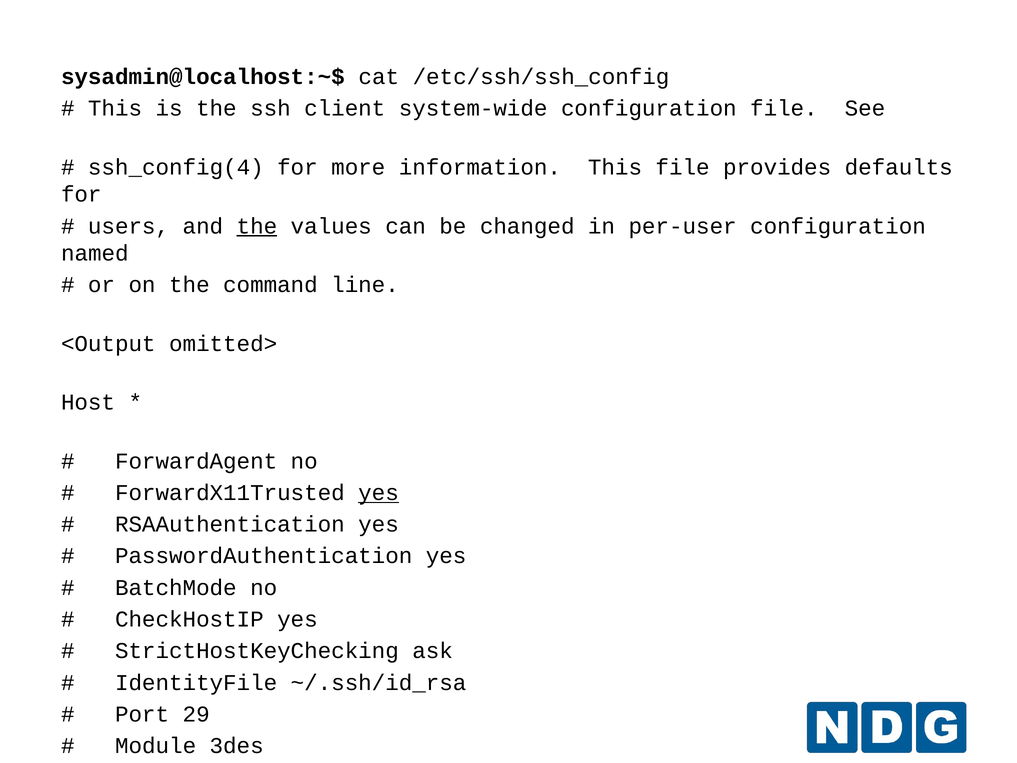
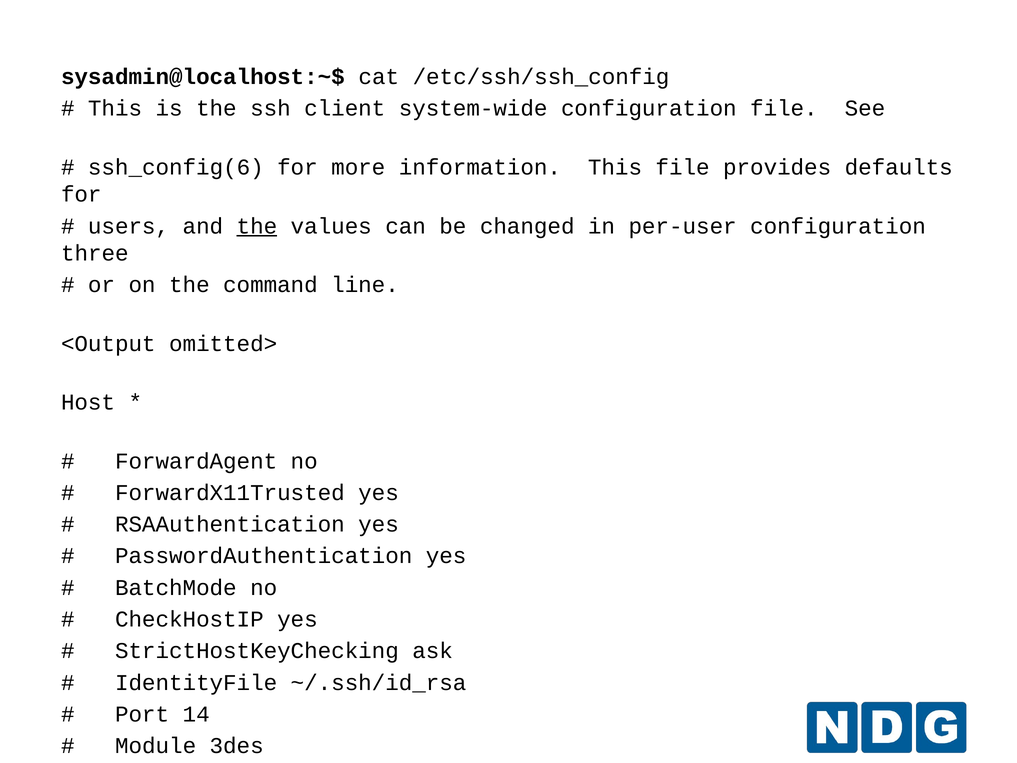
ssh_config(4: ssh_config(4 -> ssh_config(6
named: named -> three
yes at (379, 493) underline: present -> none
29: 29 -> 14
